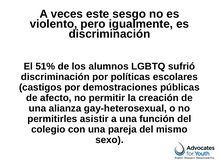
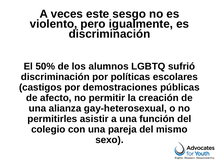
51%: 51% -> 50%
